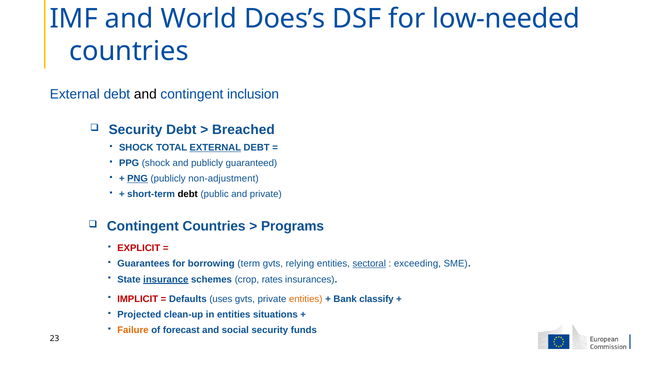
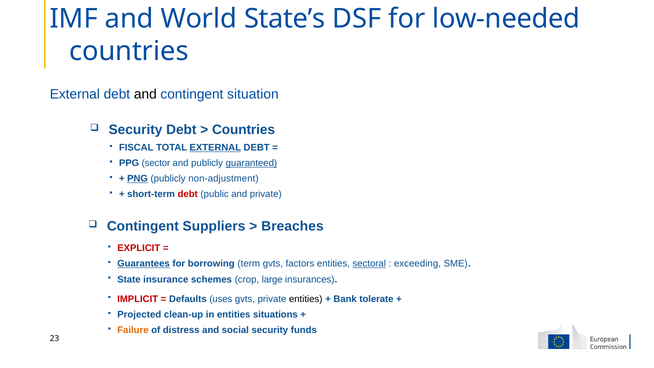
Does’s: Does’s -> State’s
inclusion: inclusion -> situation
Breached at (243, 130): Breached -> Countries
SHOCK at (136, 148): SHOCK -> FISCAL
PPG shock: shock -> sector
guaranteed underline: none -> present
debt at (188, 194) colour: black -> red
Contingent Countries: Countries -> Suppliers
Programs: Programs -> Breaches
Guarantees underline: none -> present
relying: relying -> factors
insurance underline: present -> none
rates: rates -> large
entities at (306, 299) colour: orange -> black
classify: classify -> tolerate
forecast: forecast -> distress
